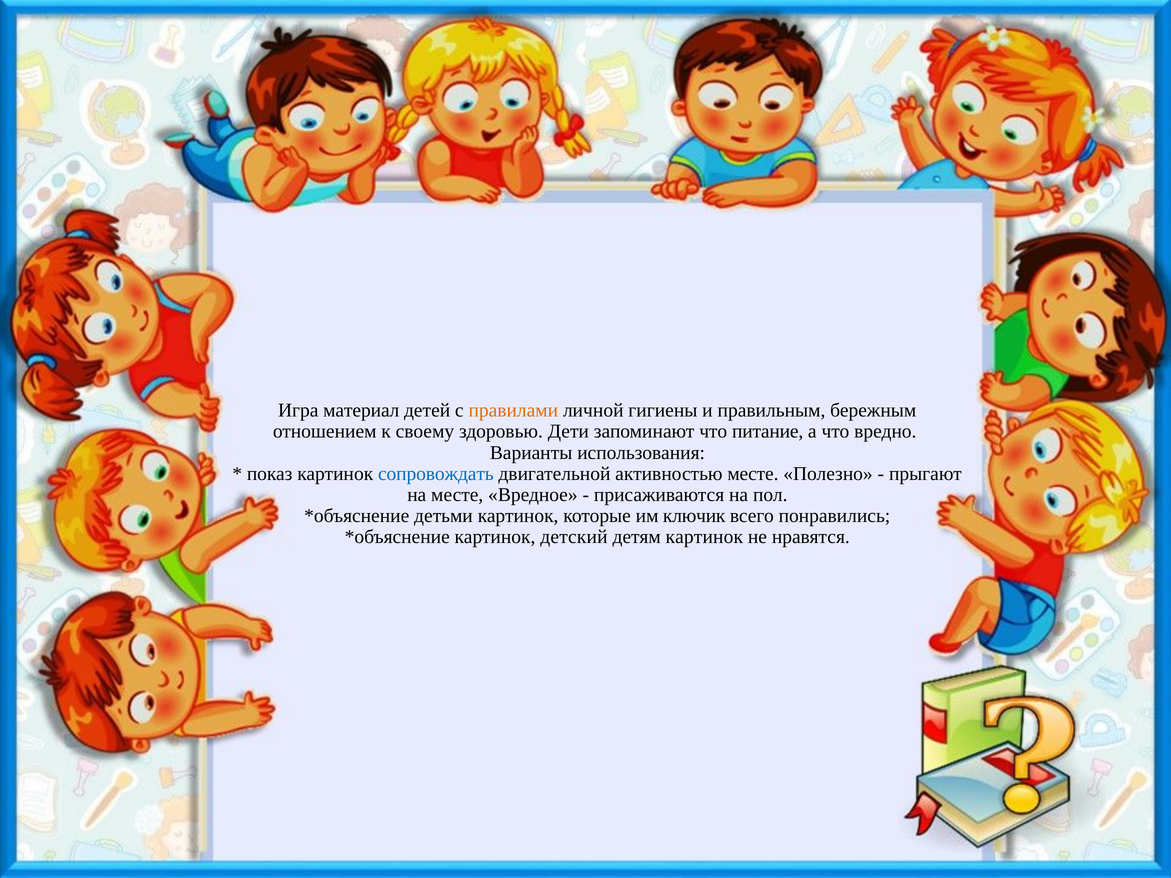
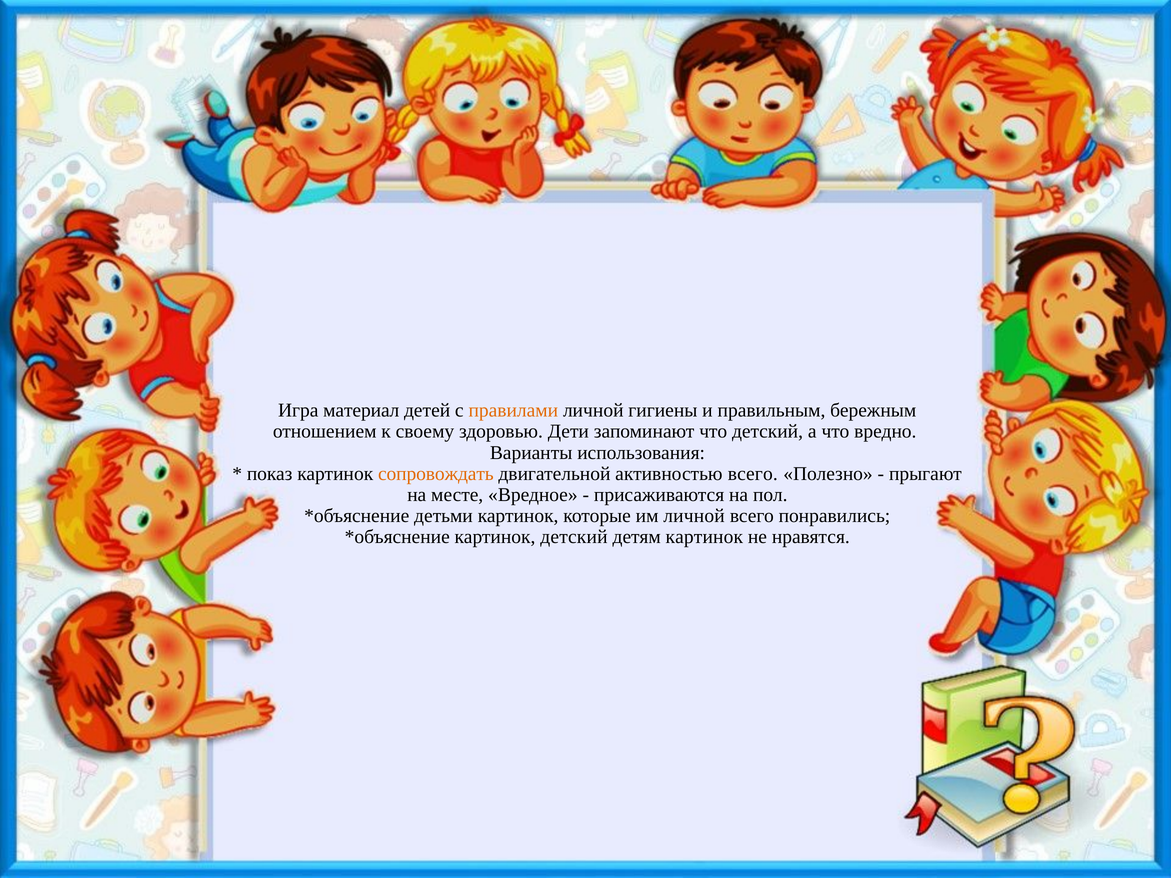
что питание: питание -> детский
сопровождать colour: blue -> orange
активностью месте: месте -> всего
им ключик: ключик -> личной
